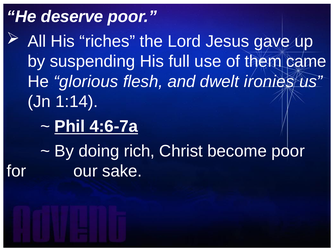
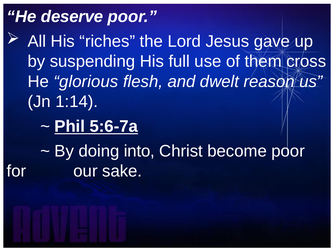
came: came -> cross
ironies: ironies -> reason
4:6-7a: 4:6-7a -> 5:6-7a
rich: rich -> into
